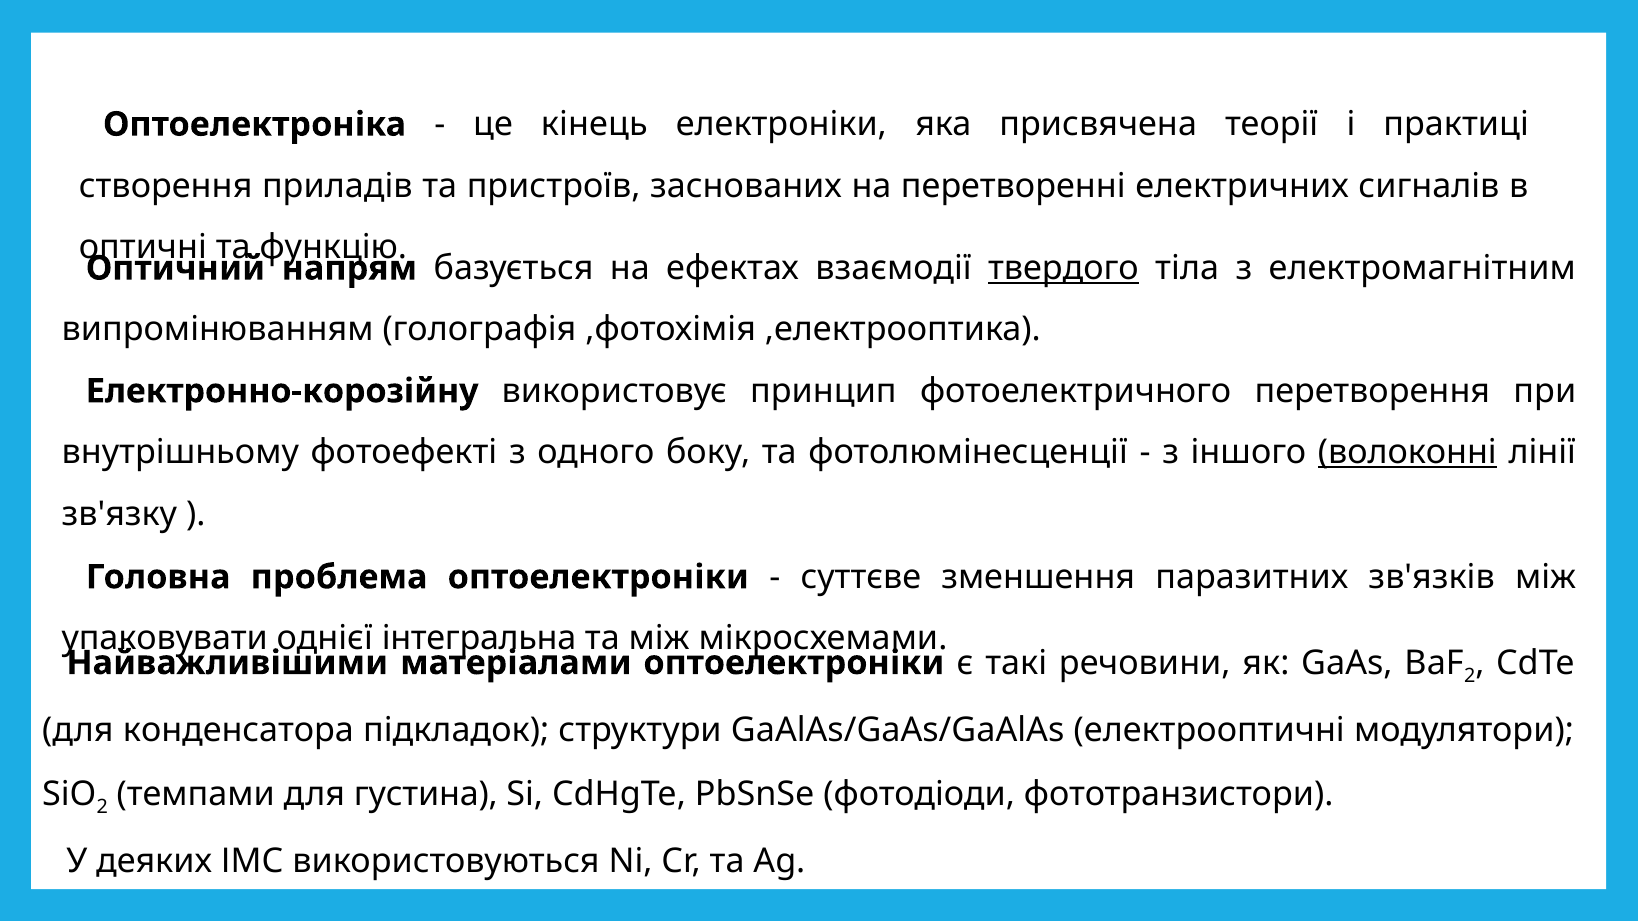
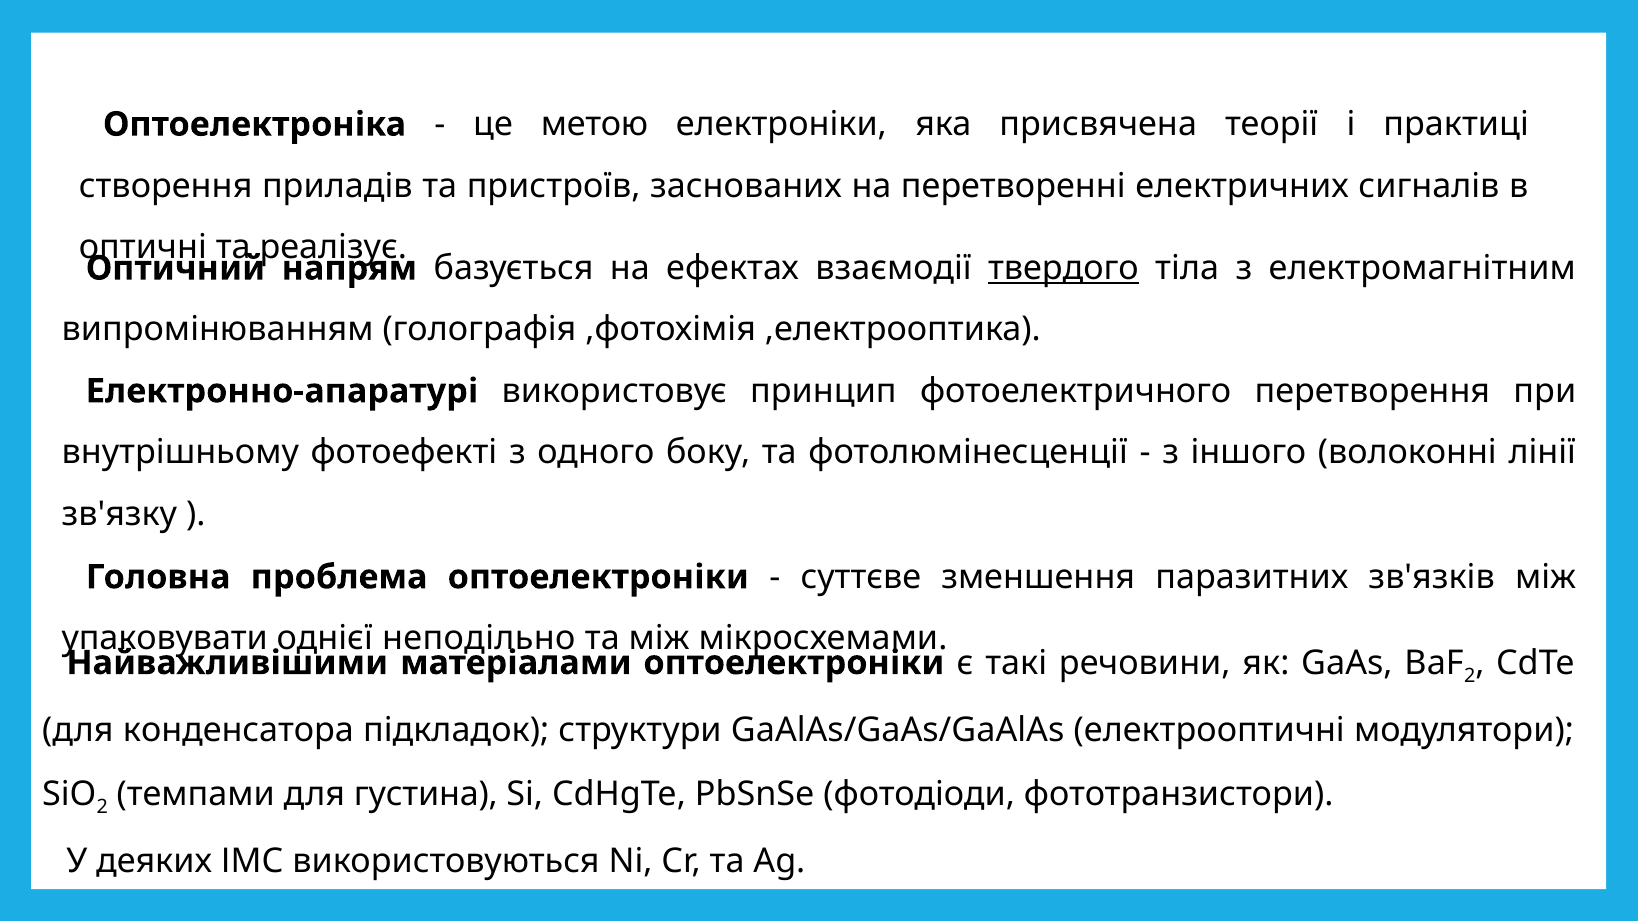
кінець: кінець -> метою
функцію: функцію -> реалізує
Електронно-корозійну: Електронно-корозійну -> Електронно-апаратурі
волоконні underline: present -> none
інтегральна: інтегральна -> неподільно
